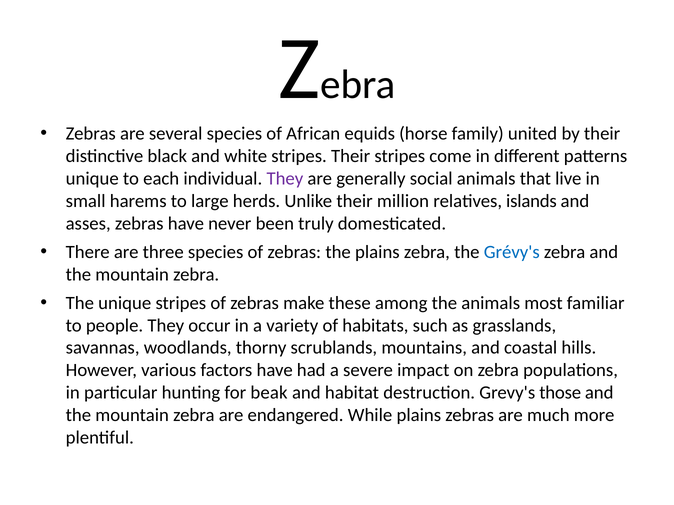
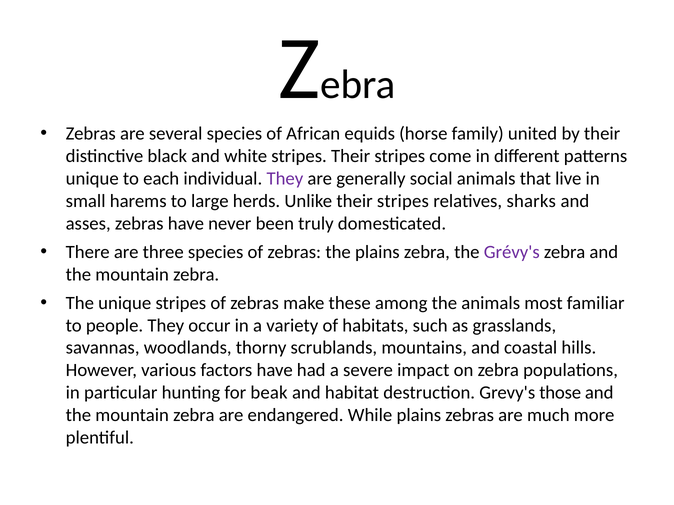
Unlike their million: million -> stripes
islands: islands -> sharks
Grévy's colour: blue -> purple
